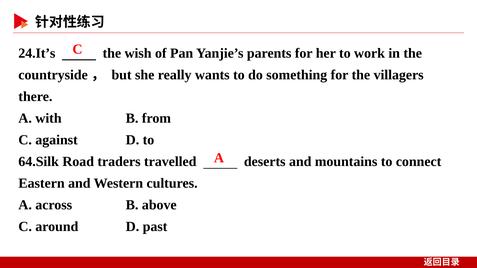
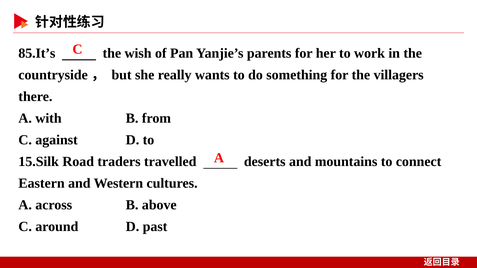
24.It’s: 24.It’s -> 85.It’s
64.Silk: 64.Silk -> 15.Silk
